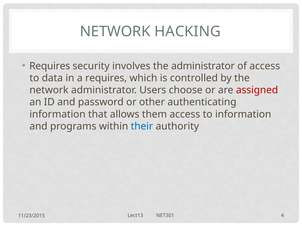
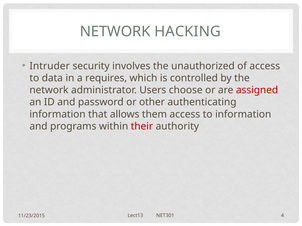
Requires at (50, 66): Requires -> Intruder
the administrator: administrator -> unauthorized
their colour: blue -> red
